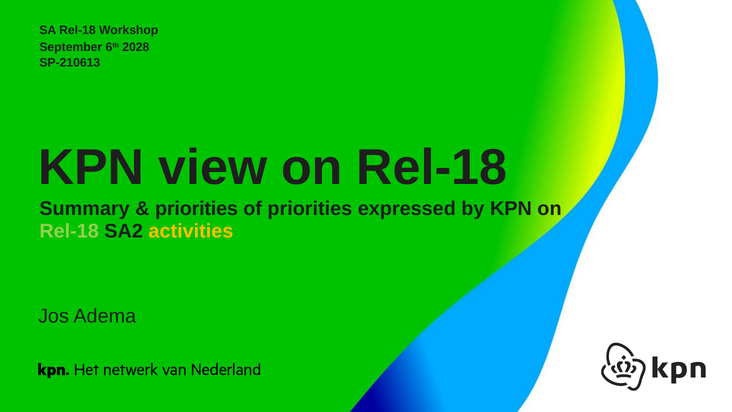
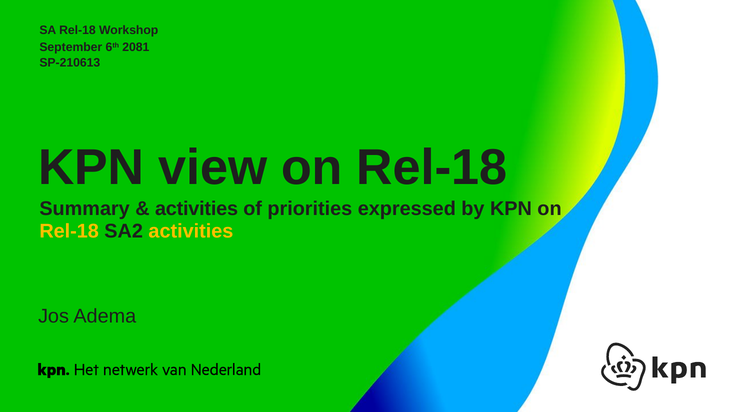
2028: 2028 -> 2081
priorities at (197, 208): priorities -> activities
Rel-18 at (69, 231) colour: light green -> yellow
